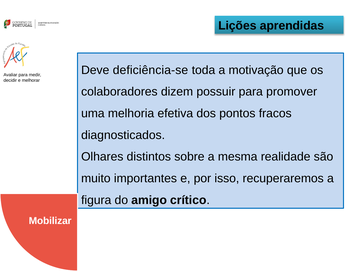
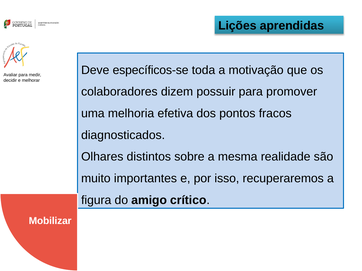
deficiência-se: deficiência-se -> específicos-se
